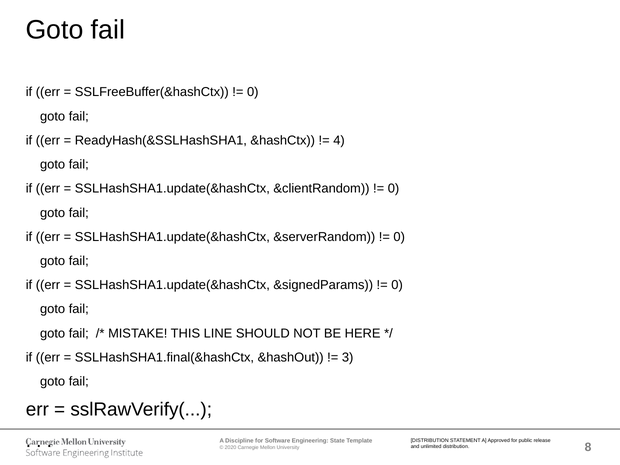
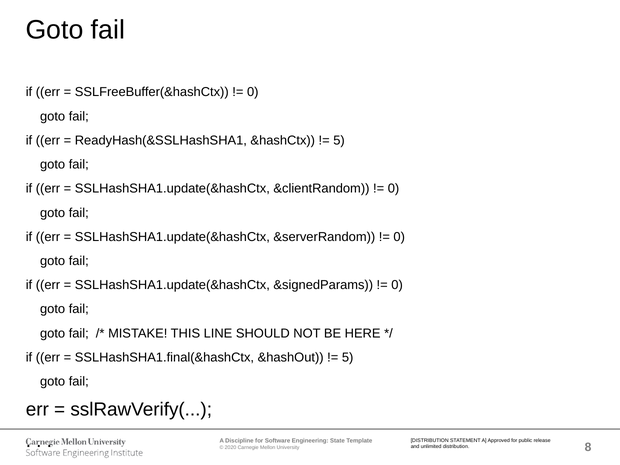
4 at (339, 140): 4 -> 5
3 at (348, 357): 3 -> 5
